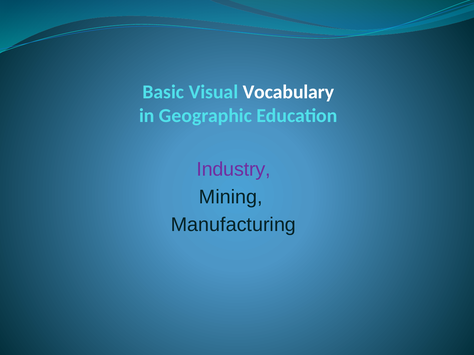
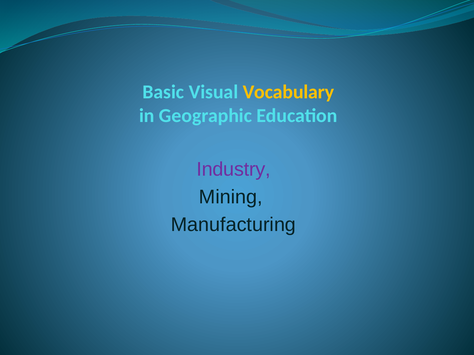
Vocabulary colour: white -> yellow
